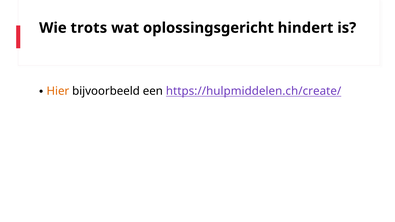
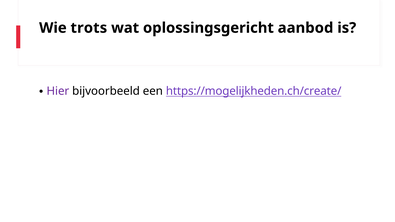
hindert: hindert -> aanbod
Hier colour: orange -> purple
https://hulpmiddelen.ch/create/: https://hulpmiddelen.ch/create/ -> https://mogelijkheden.ch/create/
